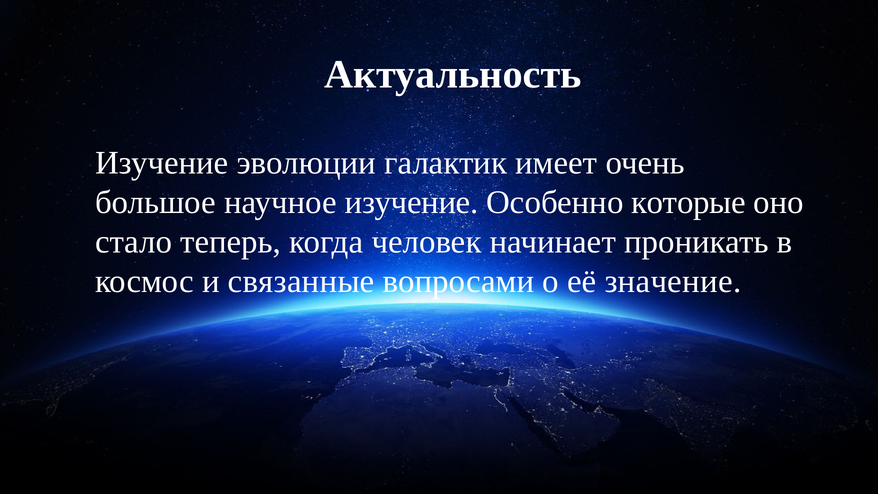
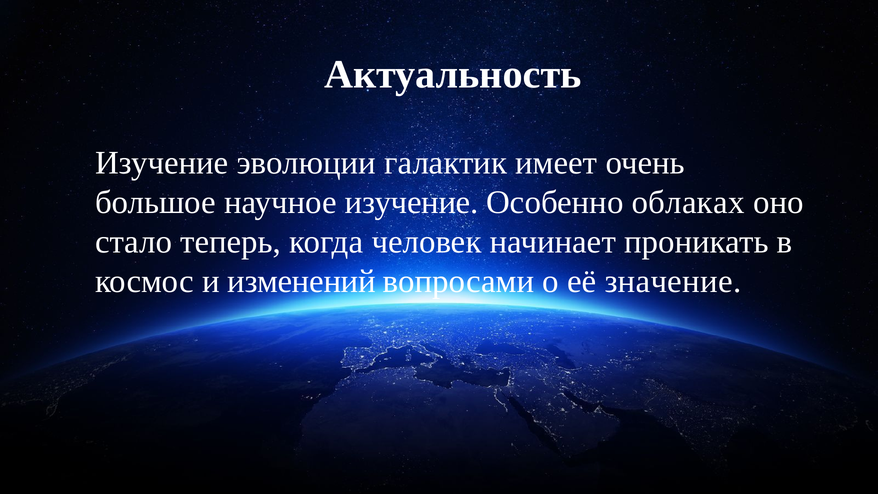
которые: которые -> облаках
связанные: связанные -> изменений
